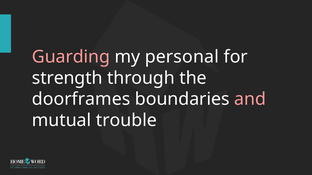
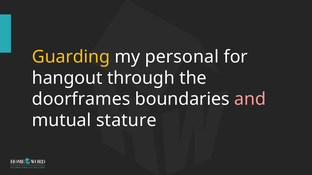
Guarding colour: pink -> yellow
strength: strength -> hangout
trouble: trouble -> stature
